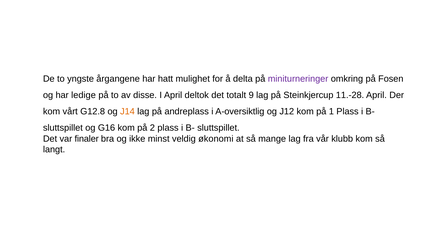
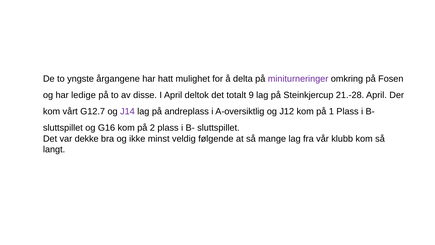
11.-28: 11.-28 -> 21.-28
G12.8: G12.8 -> G12.7
J14 colour: orange -> purple
finaler: finaler -> dekke
økonomi: økonomi -> følgende
